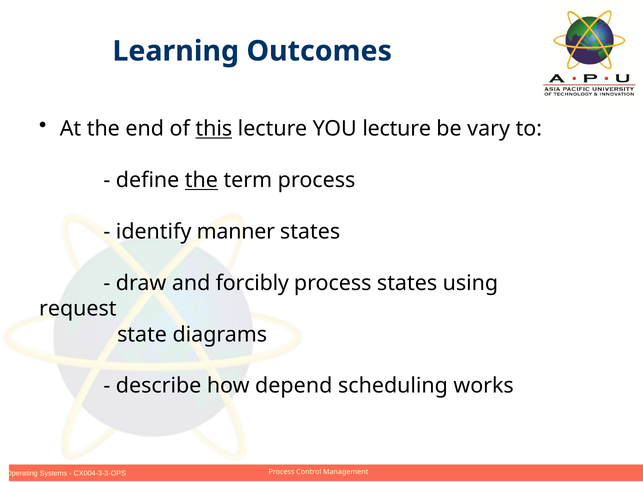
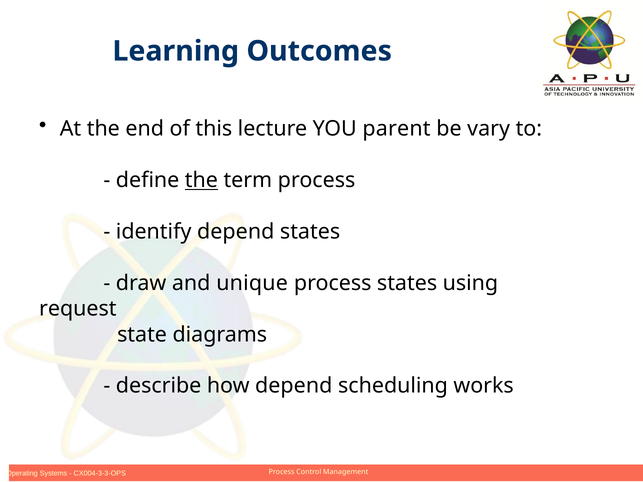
this underline: present -> none
YOU lecture: lecture -> parent
identify manner: manner -> depend
forcibly: forcibly -> unique
